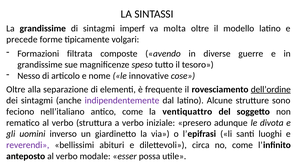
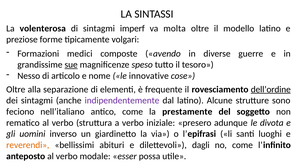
La grandissime: grandissime -> volenterosa
precede: precede -> preziose
filtrata: filtrata -> medici
sue underline: none -> present
ventiquattro: ventiquattro -> prestamente
reverendi colour: purple -> orange
circa: circa -> dagli
